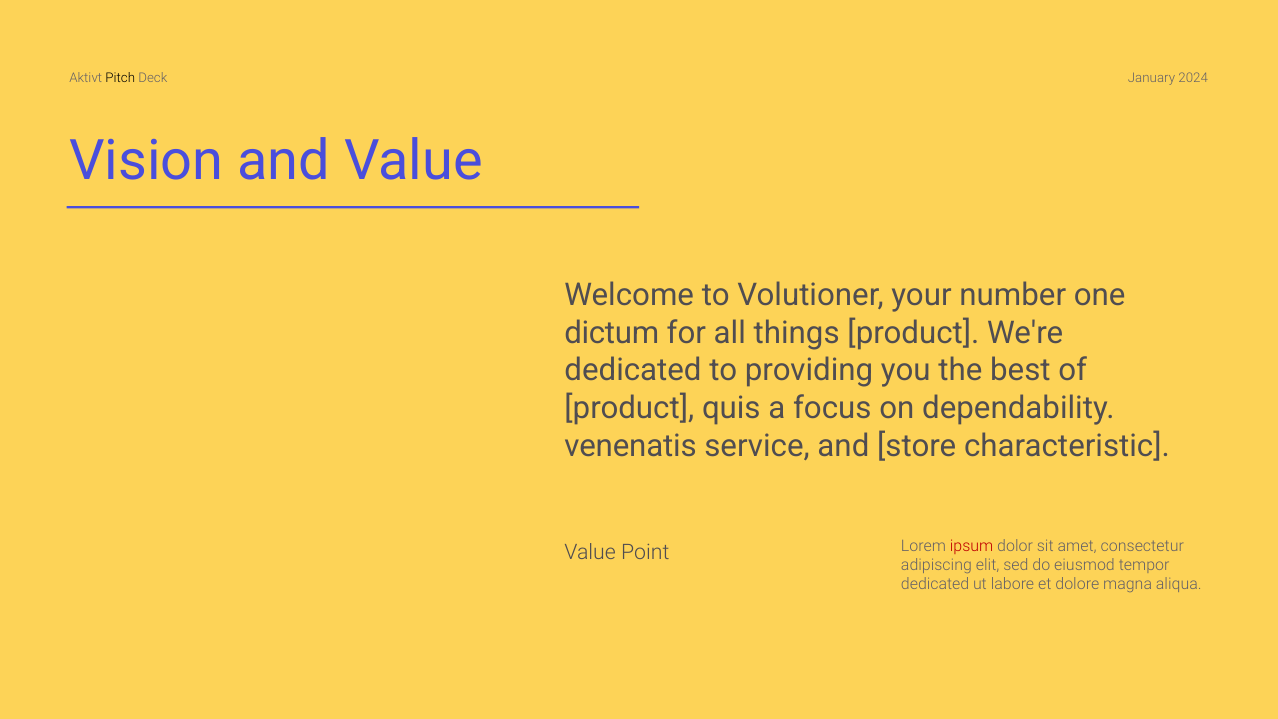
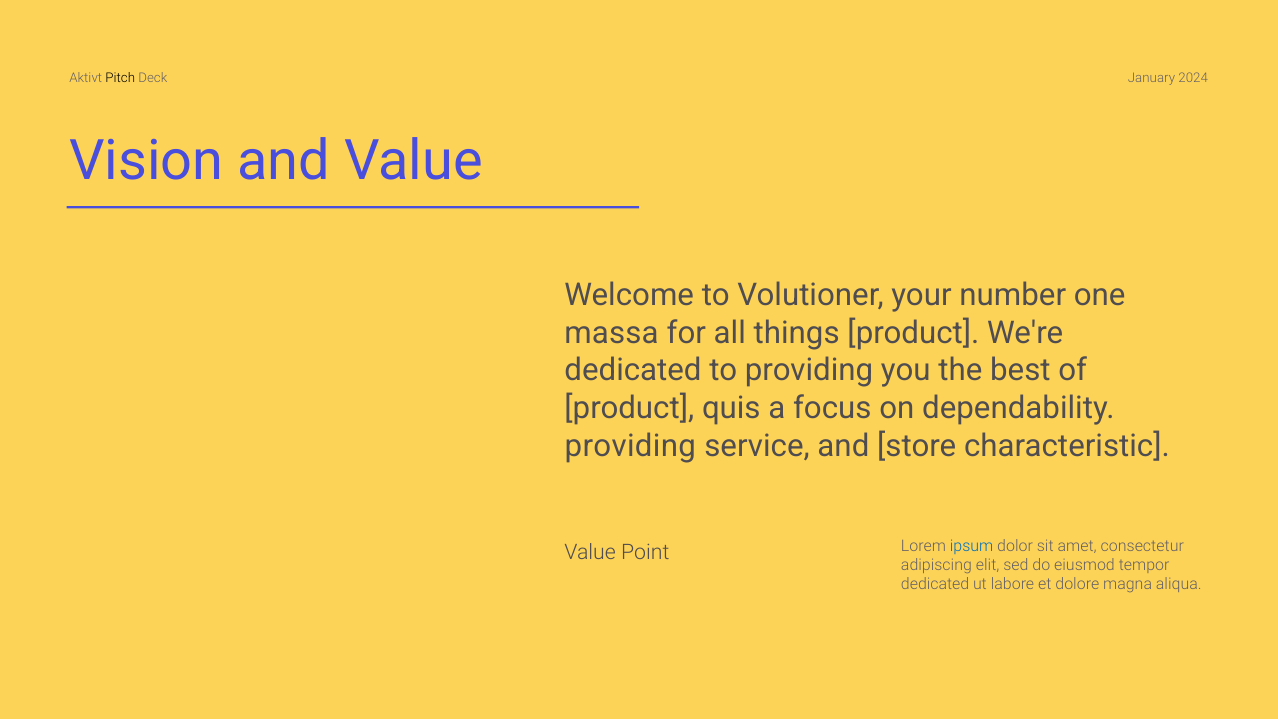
dictum: dictum -> massa
venenatis at (631, 446): venenatis -> providing
ipsum colour: red -> blue
